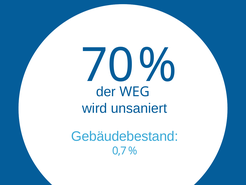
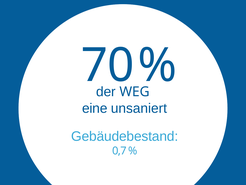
wird: wird -> eine
